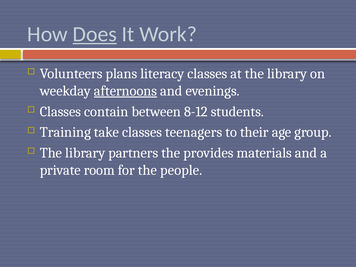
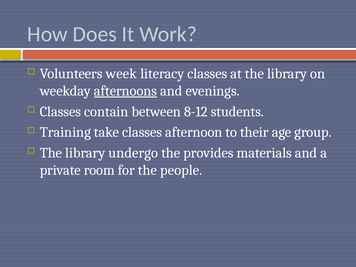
Does underline: present -> none
plans: plans -> week
teenagers: teenagers -> afternoon
partners: partners -> undergo
